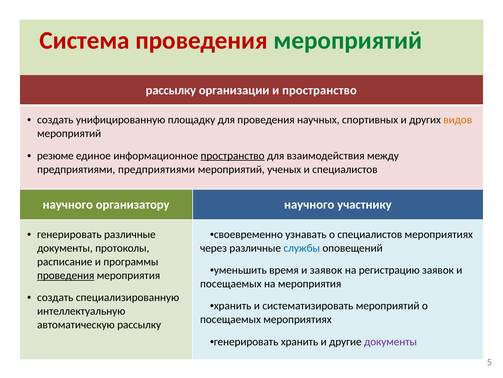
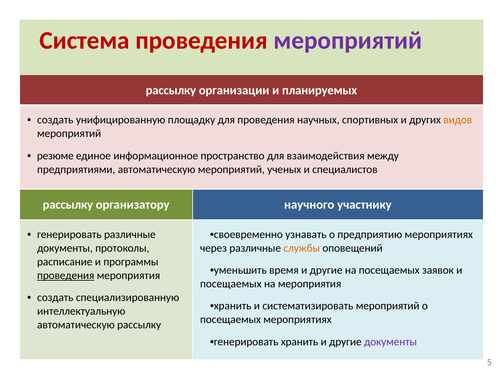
мероприятий at (348, 40) colour: green -> purple
и пространство: пространство -> планируемых
пространство at (233, 155) underline: present -> none
предприятиями предприятиями: предприятиями -> автоматическую
научного at (68, 204): научного -> рассылку
о специалистов: специалистов -> предприятию
службы colour: blue -> orange
время и заявок: заявок -> другие
на регистрацию: регистрацию -> посещаемых
